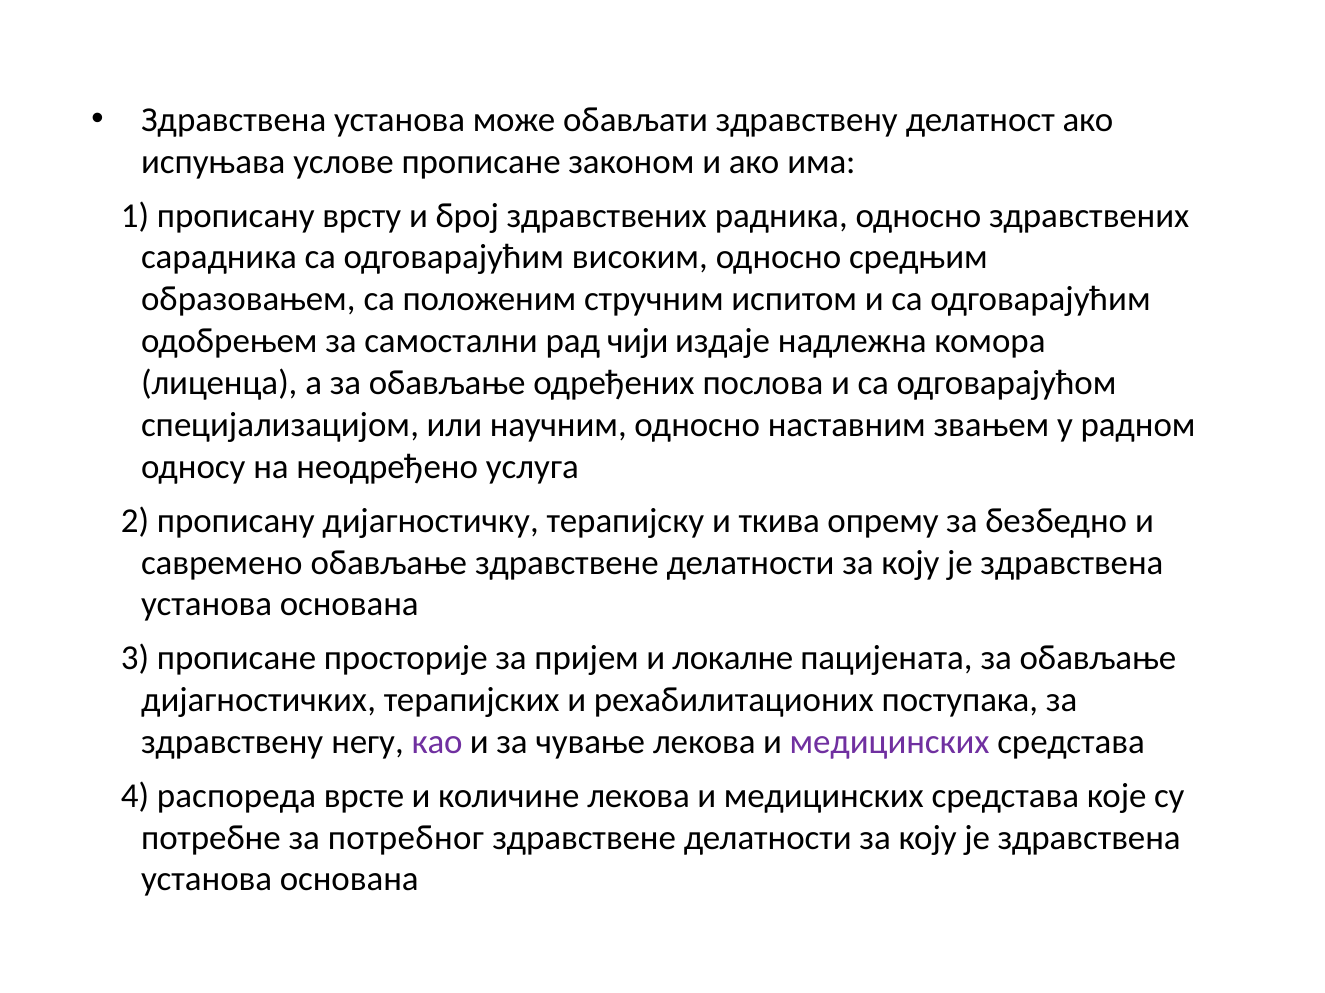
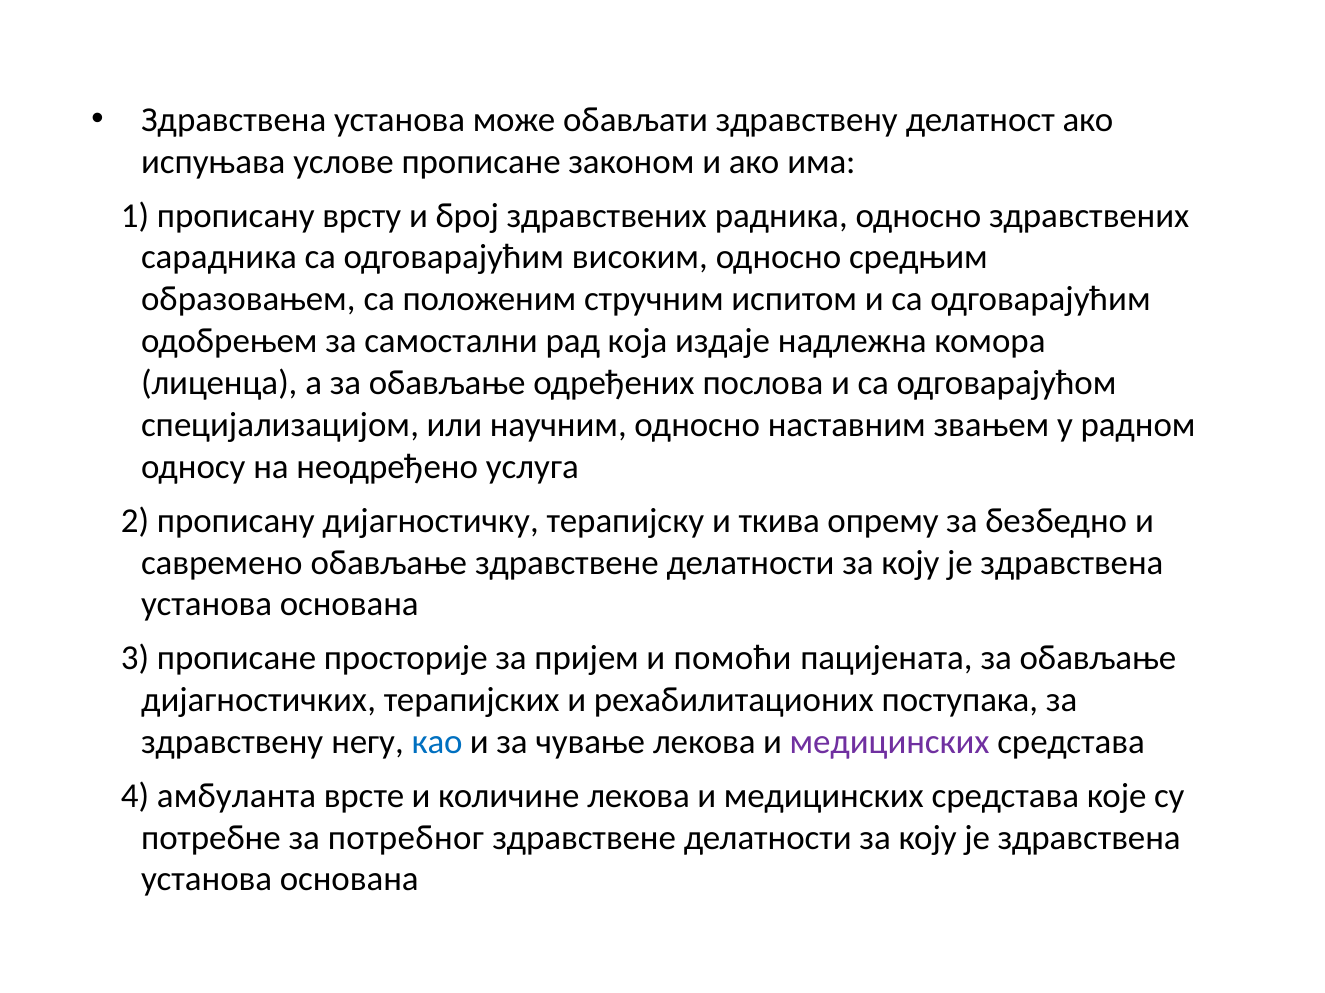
чији: чији -> која
локалне: локалне -> помоћи
као colour: purple -> blue
распореда: распореда -> амбуланта
